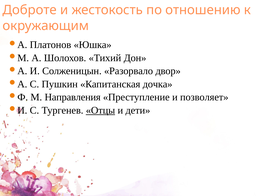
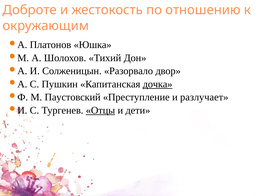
дочка underline: none -> present
Направления: Направления -> Паустовский
позволяет: позволяет -> разлучает
